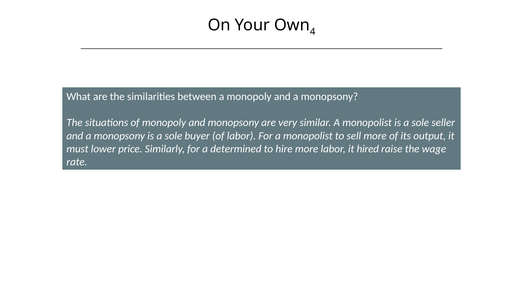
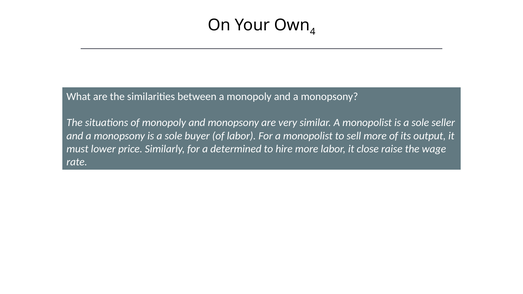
hired: hired -> close
